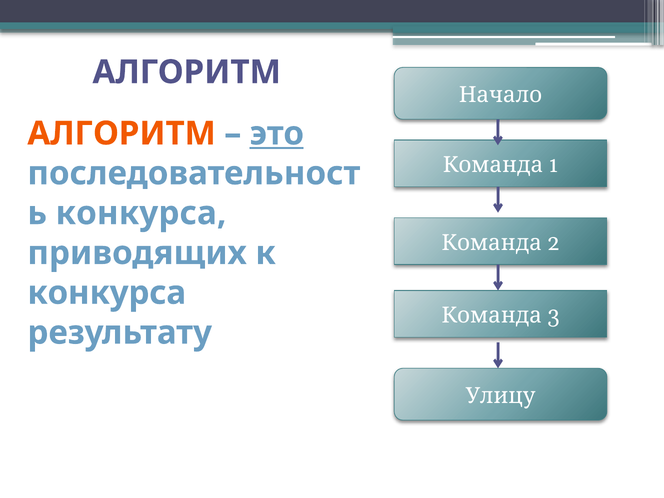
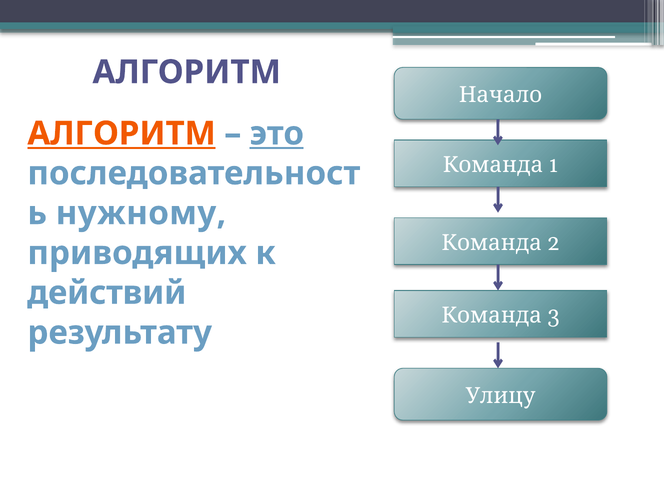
АЛГОРИТМ at (122, 134) underline: none -> present
конкурса at (141, 213): конкурса -> нужному
конкурса at (107, 293): конкурса -> действий
